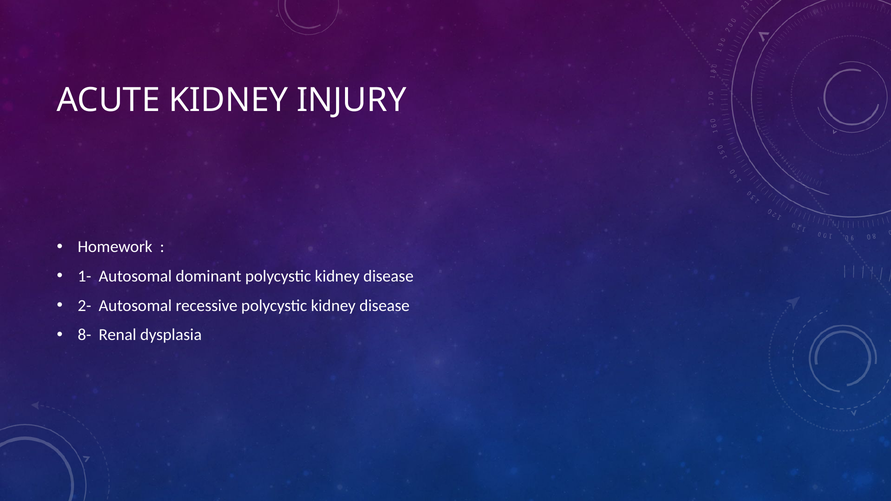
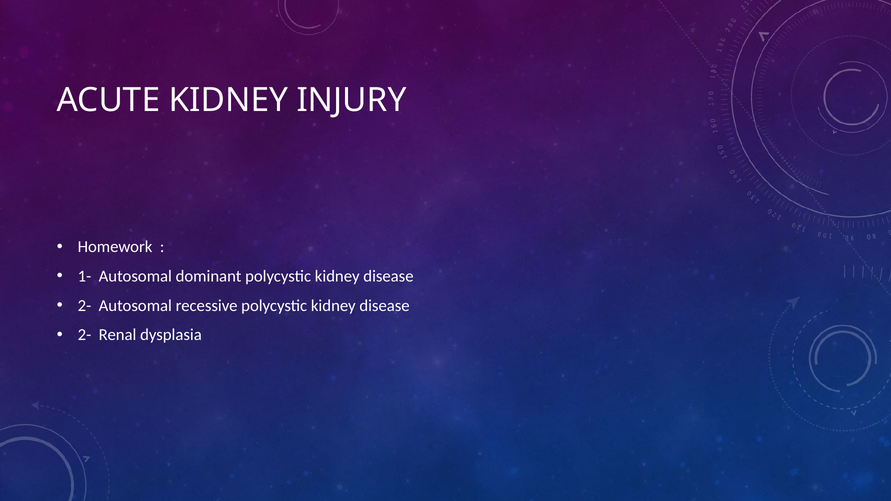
8- at (84, 335): 8- -> 2-
